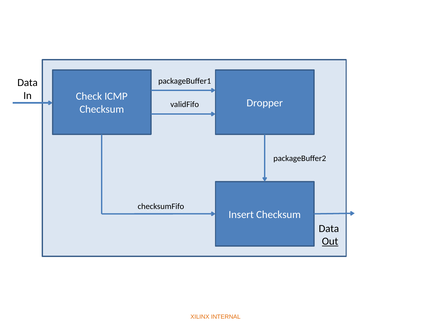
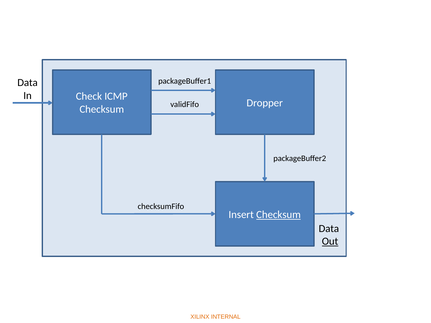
Checksum at (279, 215) underline: none -> present
